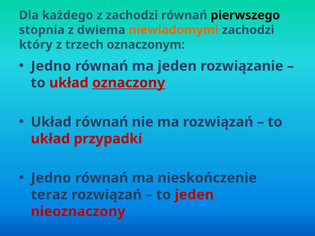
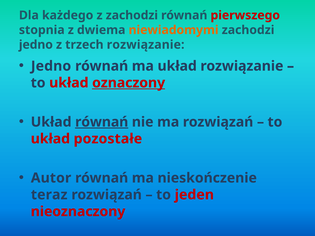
pierwszego colour: black -> red
który at (36, 45): który -> jedno
trzech oznaczonym: oznaczonym -> rozwiązanie
ma jeden: jeden -> układ
równań at (102, 122) underline: none -> present
przypadki: przypadki -> pozostałe
Jedno at (51, 178): Jedno -> Autor
